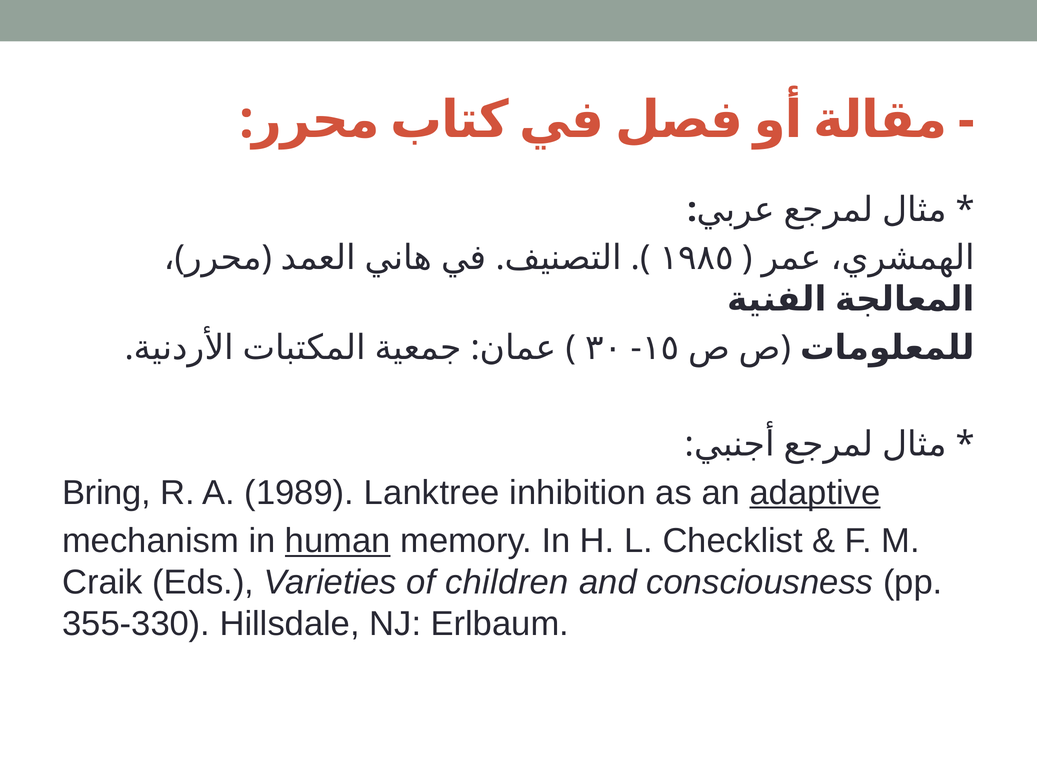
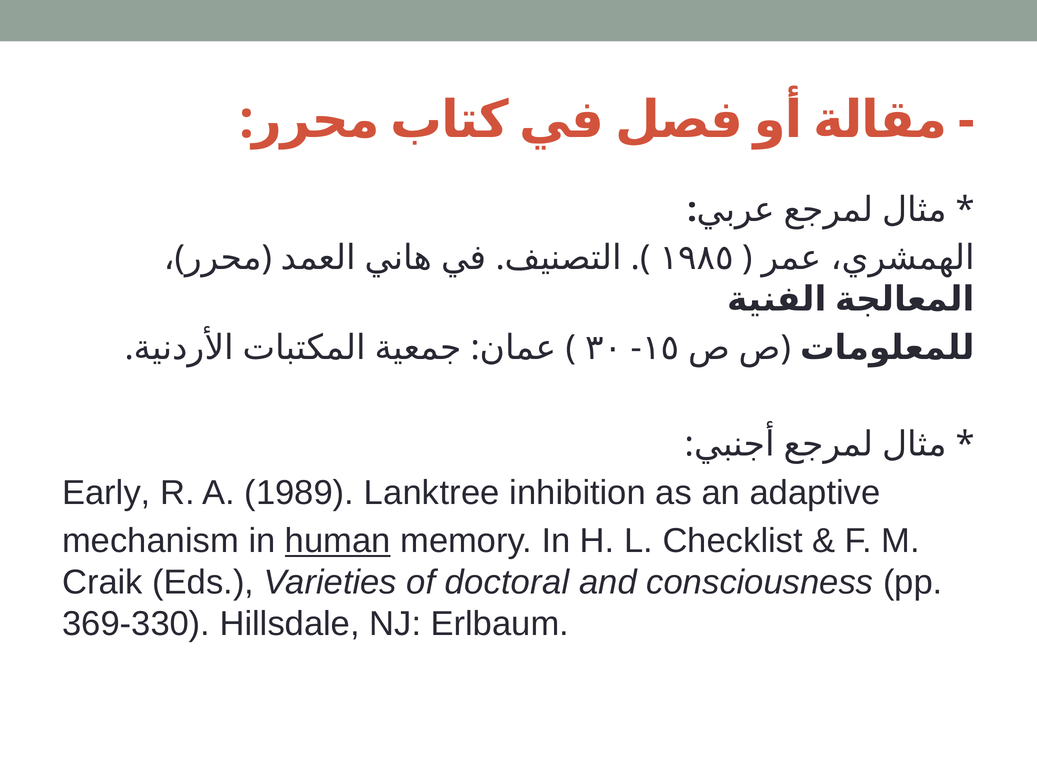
Bring: Bring -> Early
adaptive underline: present -> none
children: children -> doctoral
355-330: 355-330 -> 369-330
